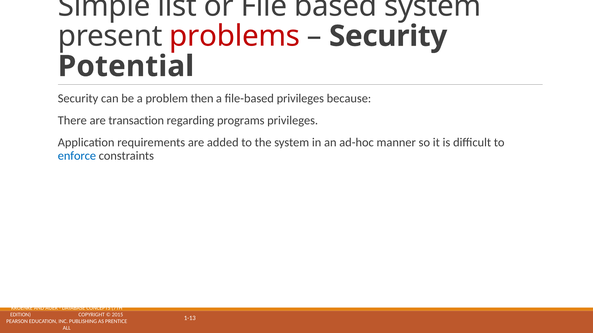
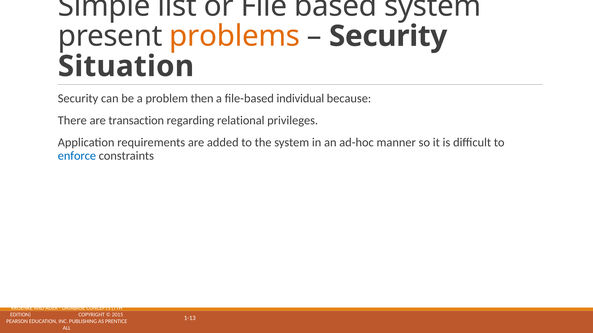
problems colour: red -> orange
Potential: Potential -> Situation
file-based privileges: privileges -> individual
programs: programs -> relational
